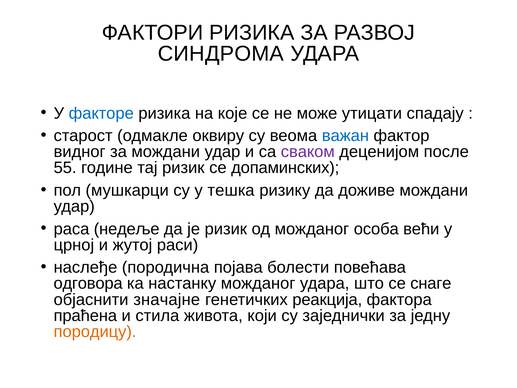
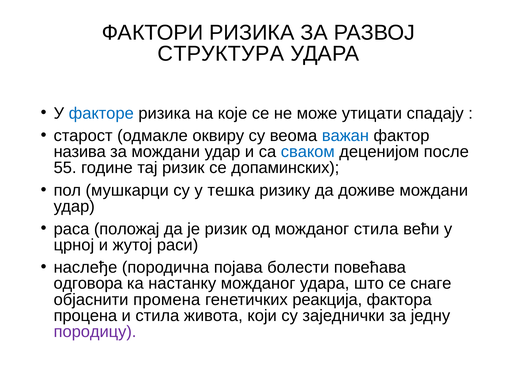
СИНДРОМА: СИНДРОМА -> СТРУКТУРА
видног: видног -> назива
сваком colour: purple -> blue
недеље: недеље -> положај
можданог особа: особа -> стила
значајне: значајне -> промена
праћена: праћена -> процена
породицу colour: orange -> purple
